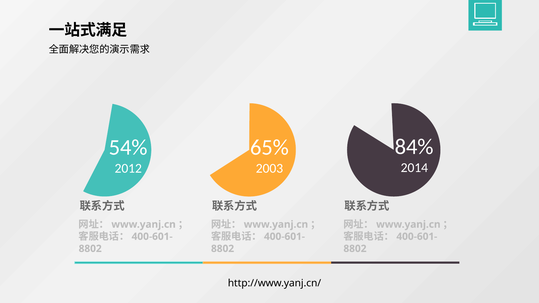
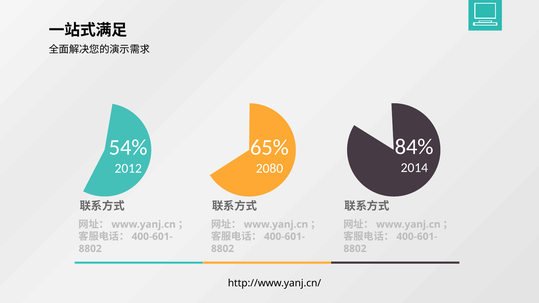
2003: 2003 -> 2080
